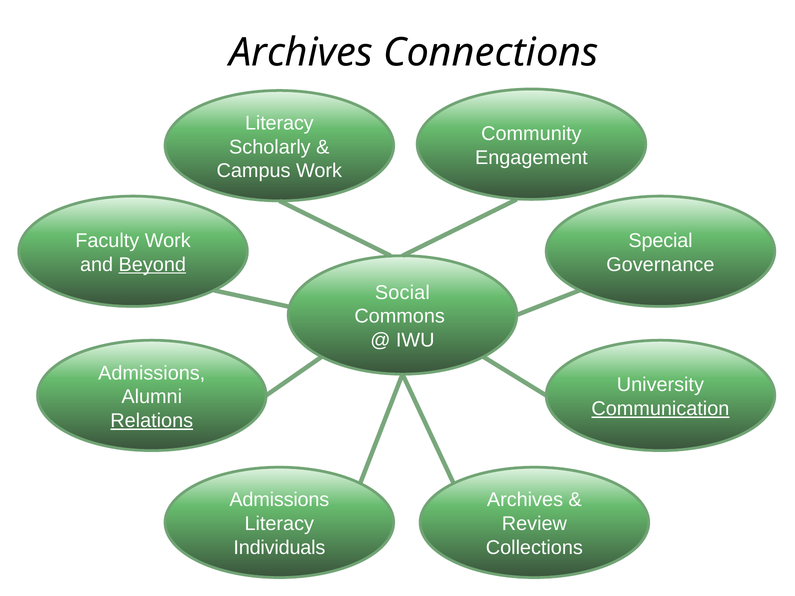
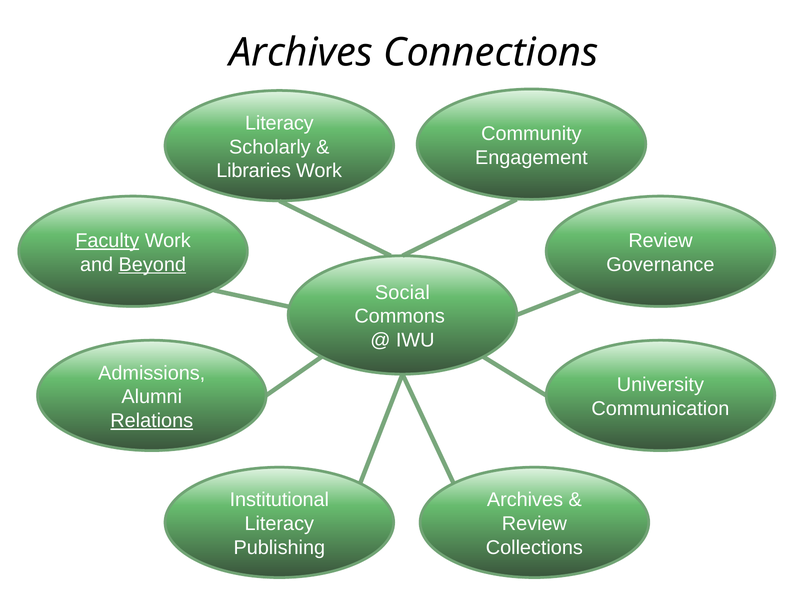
Campus: Campus -> Libraries
Faculty underline: none -> present
Special at (661, 241): Special -> Review
Communication underline: present -> none
Admissions at (279, 500): Admissions -> Institutional
Individuals: Individuals -> Publishing
